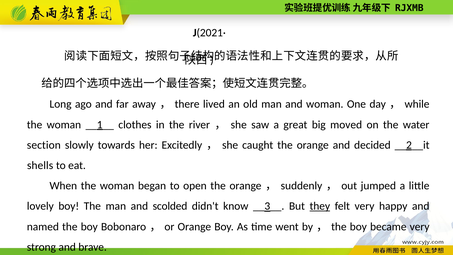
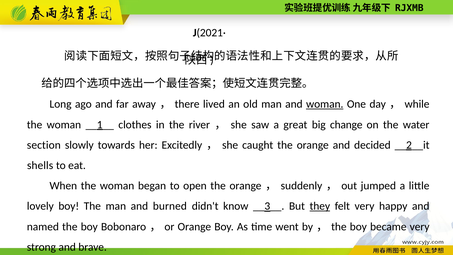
woman at (325, 104) underline: none -> present
moved: moved -> change
scolded: scolded -> burned
